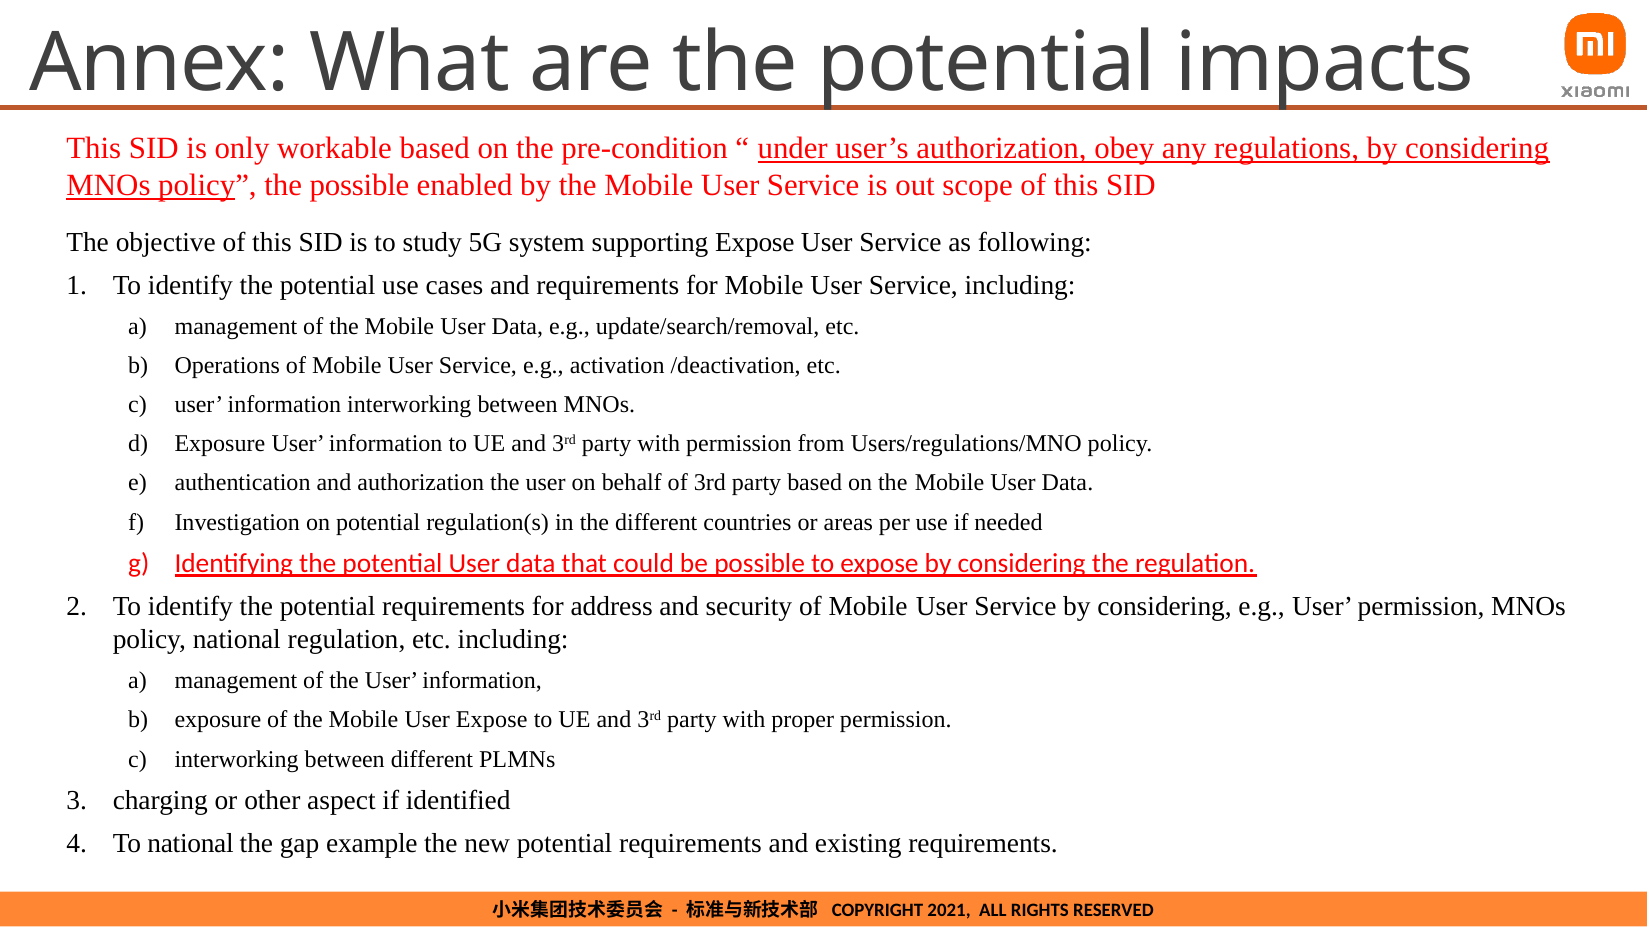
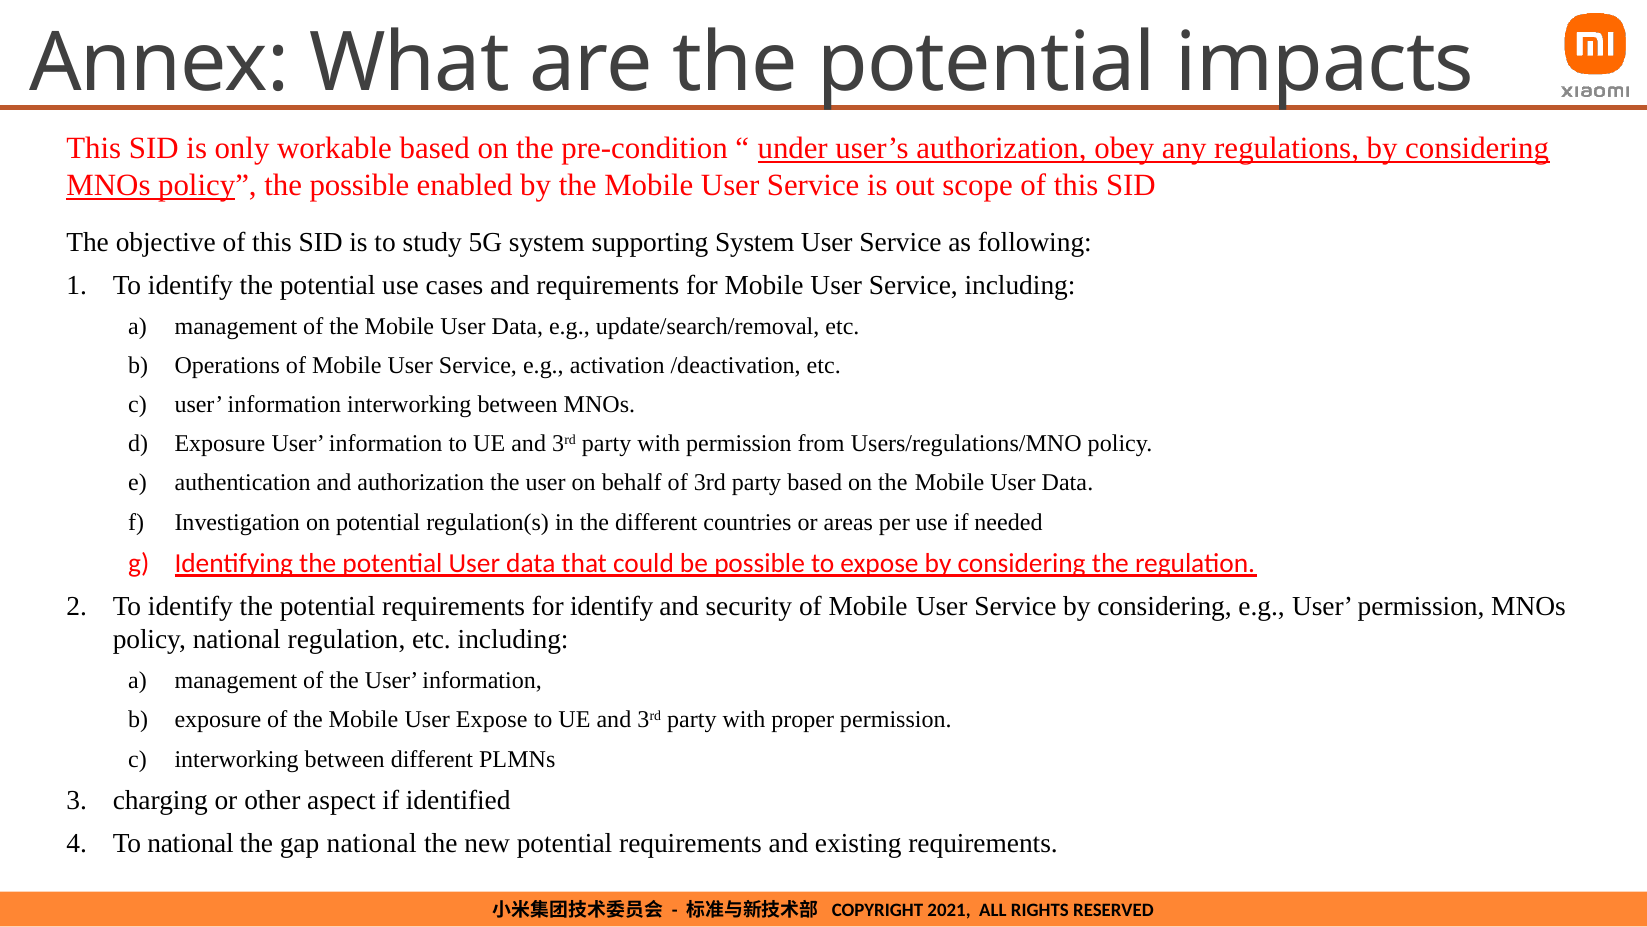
supporting Expose: Expose -> System
for address: address -> identify
gap example: example -> national
